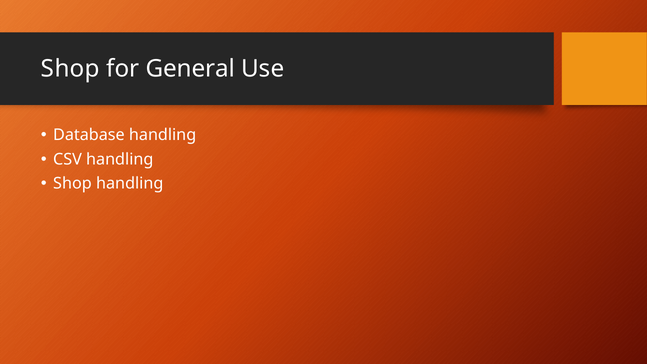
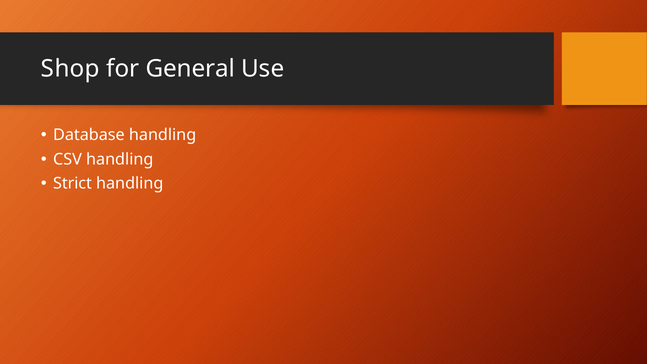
Shop at (72, 183): Shop -> Strict
